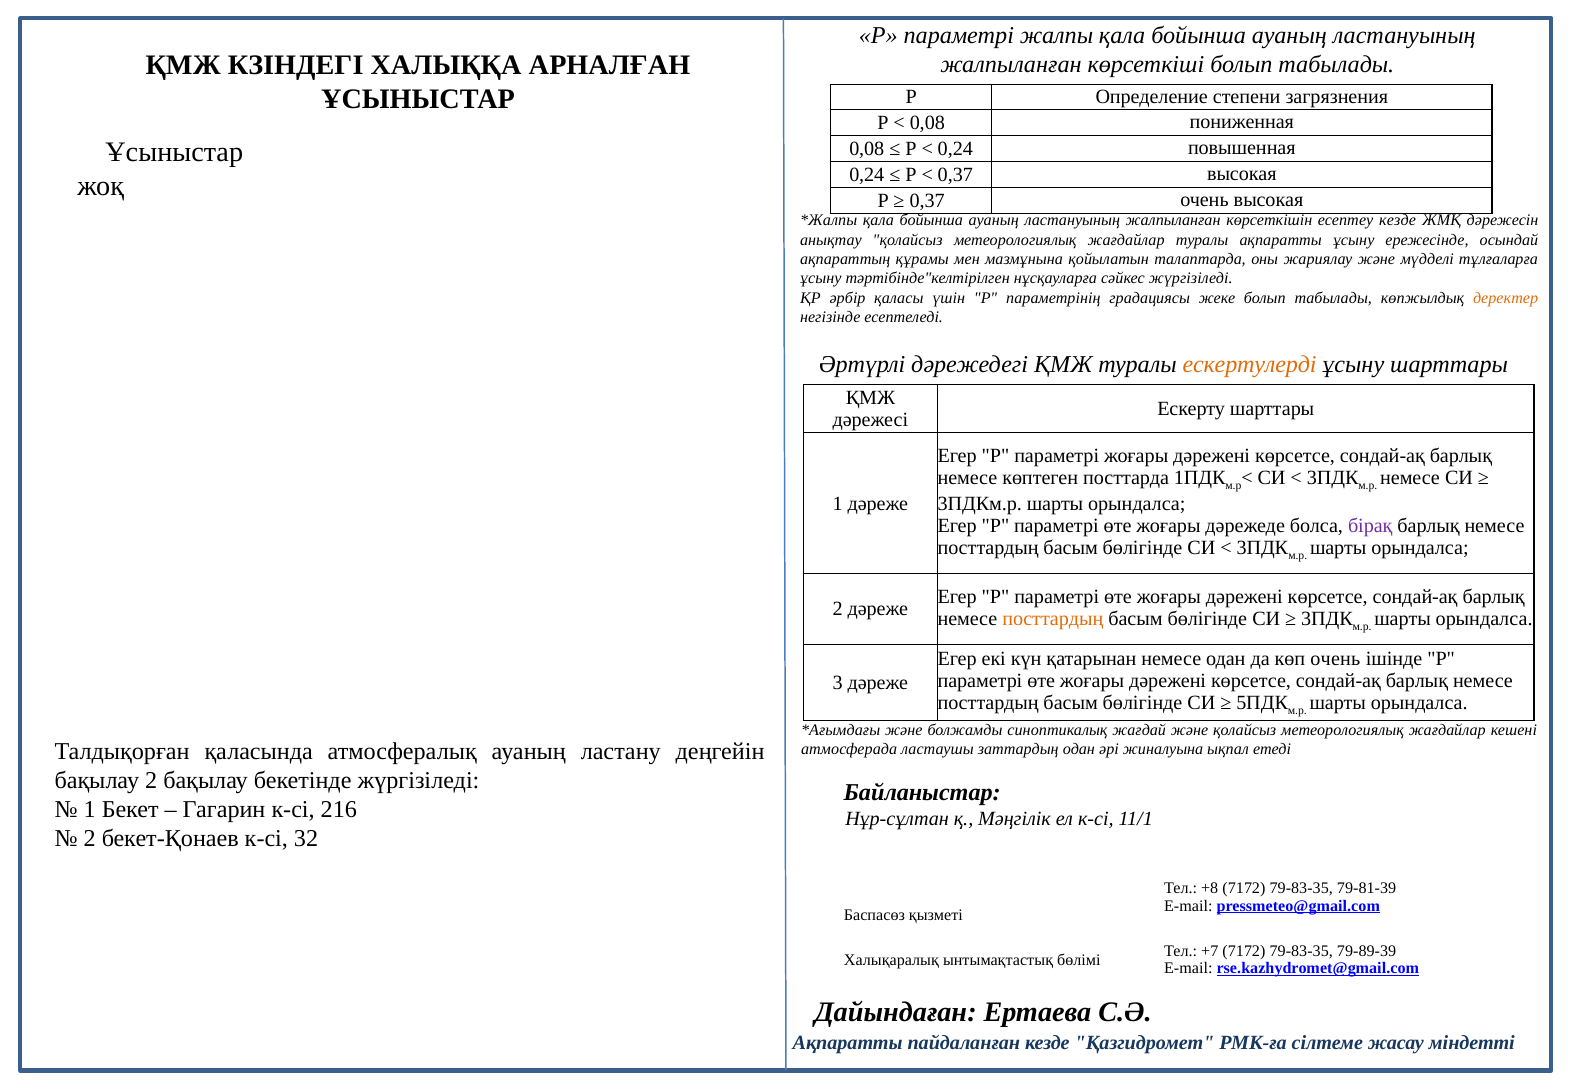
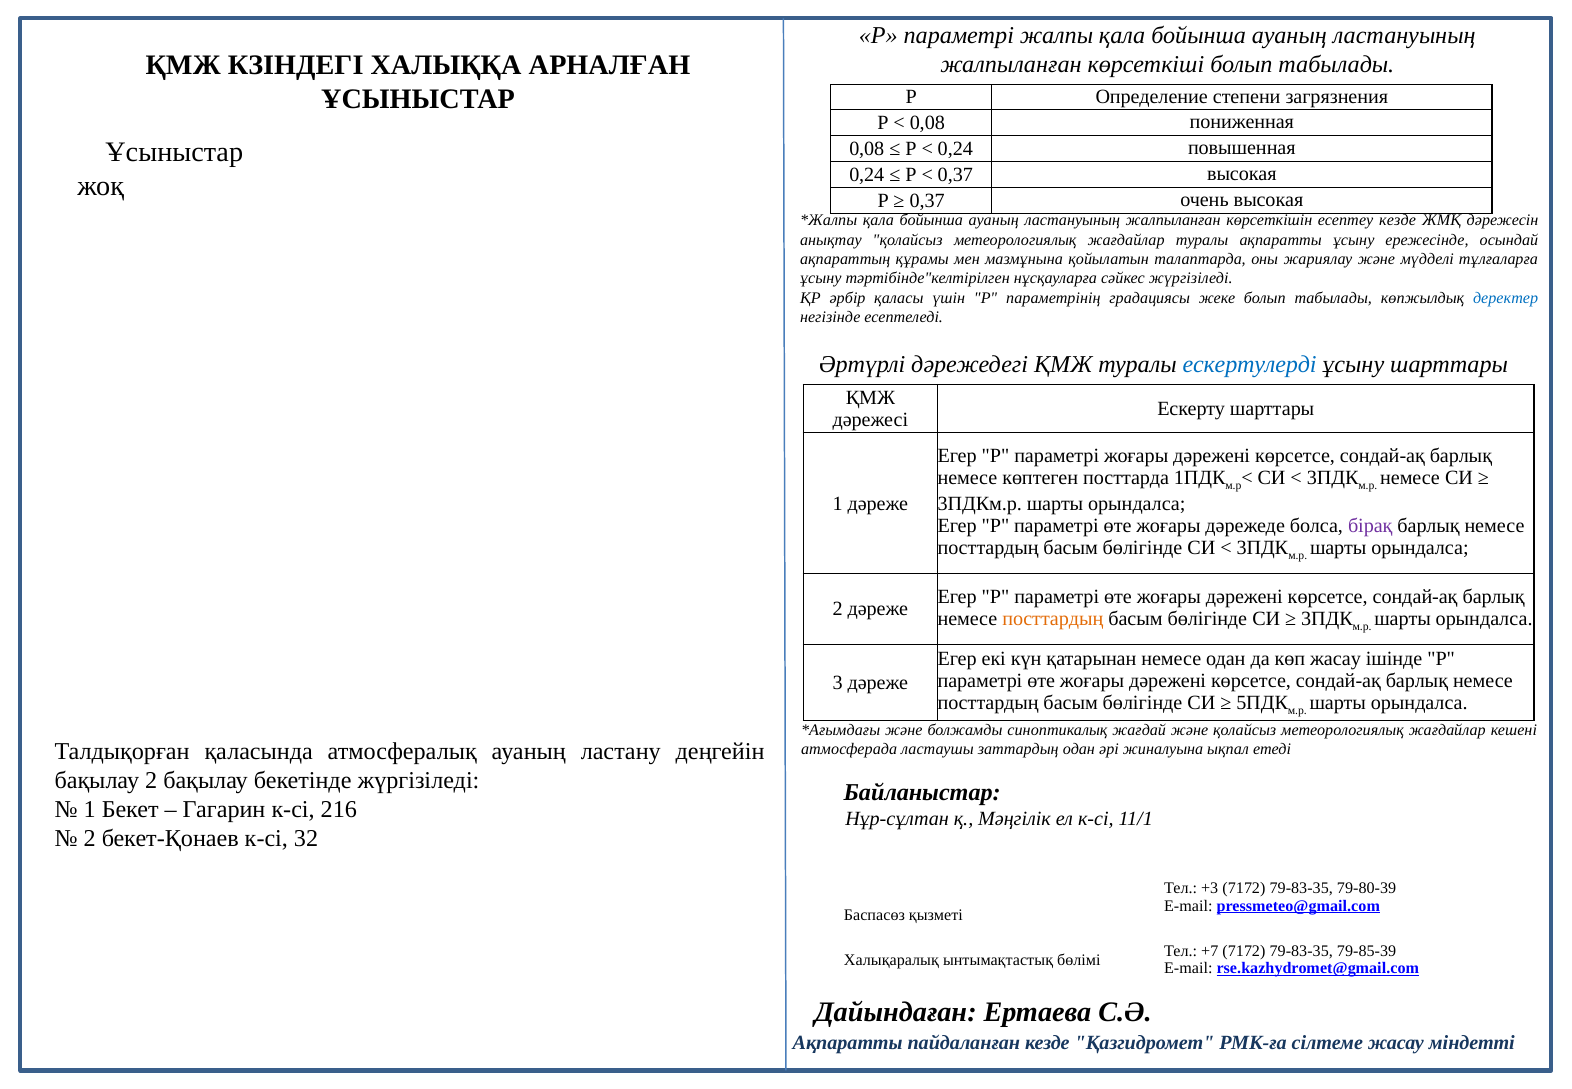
деректер colour: orange -> blue
ескертулерді colour: orange -> blue
көп очень: очень -> жасау
+8: +8 -> +3
79-81-39: 79-81-39 -> 79-80-39
79-89-39: 79-89-39 -> 79-85-39
